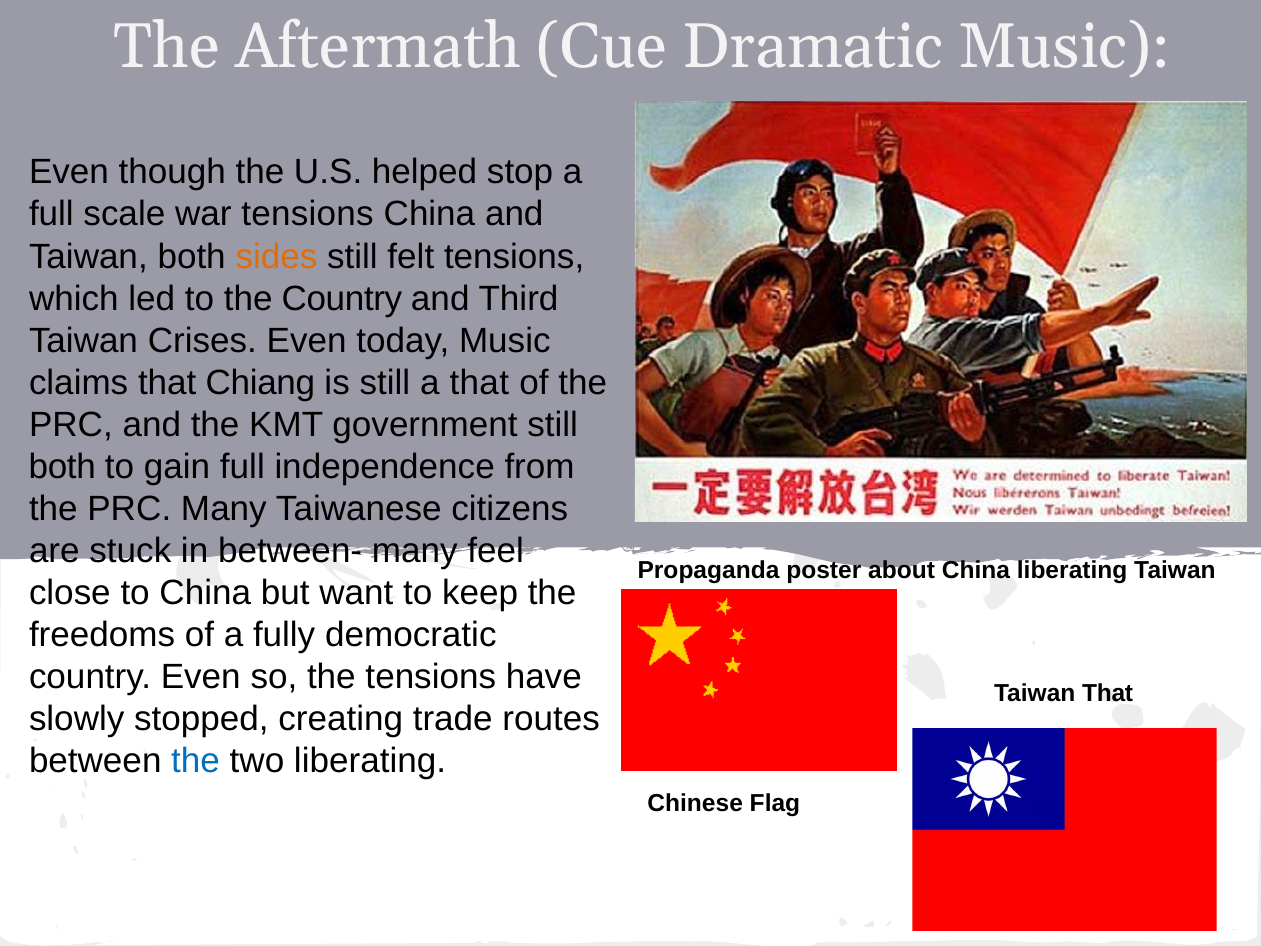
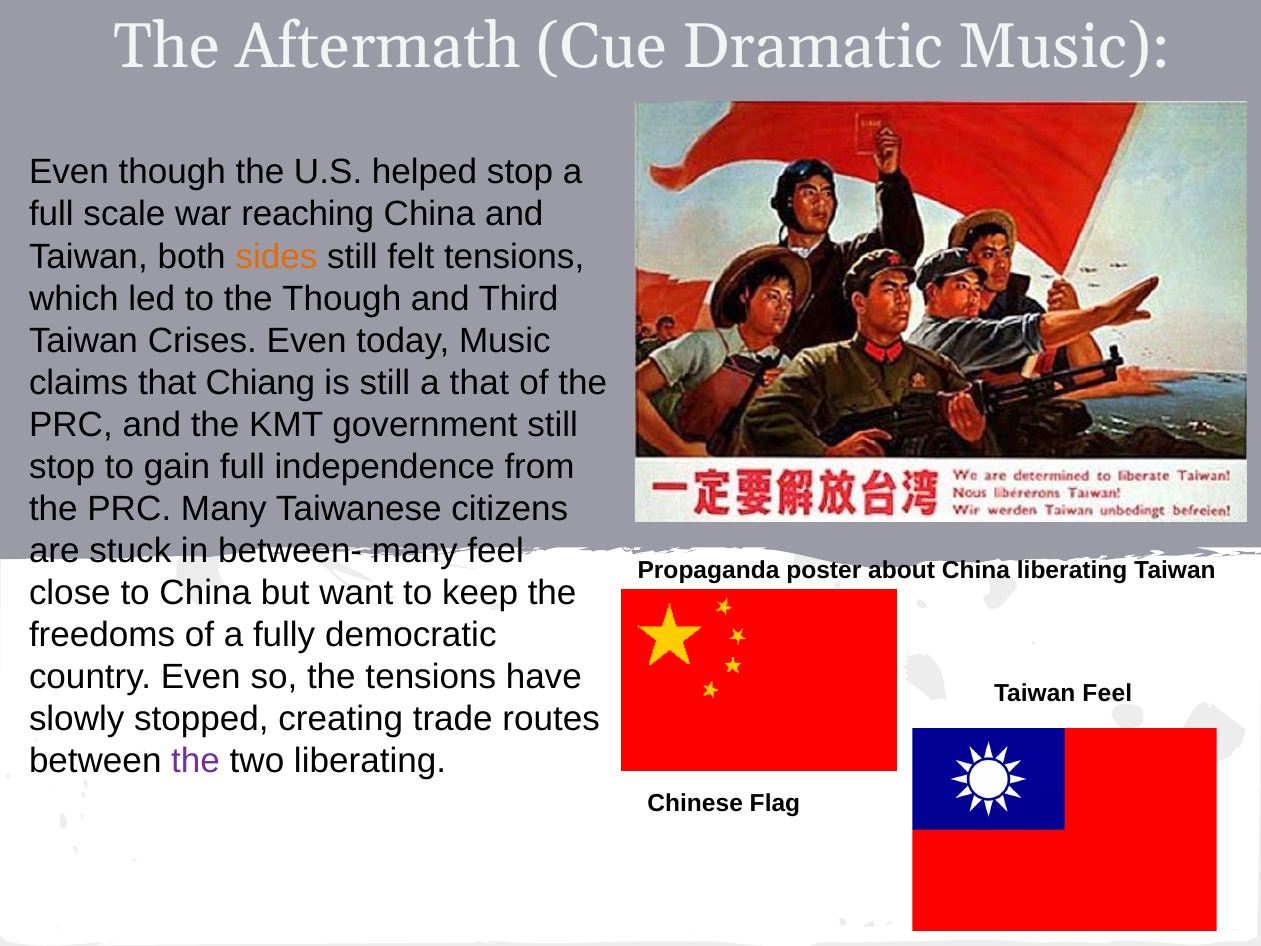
war tensions: tensions -> reaching
the Country: Country -> Though
both at (62, 467): both -> stop
Taiwan That: That -> Feel
the at (196, 761) colour: blue -> purple
